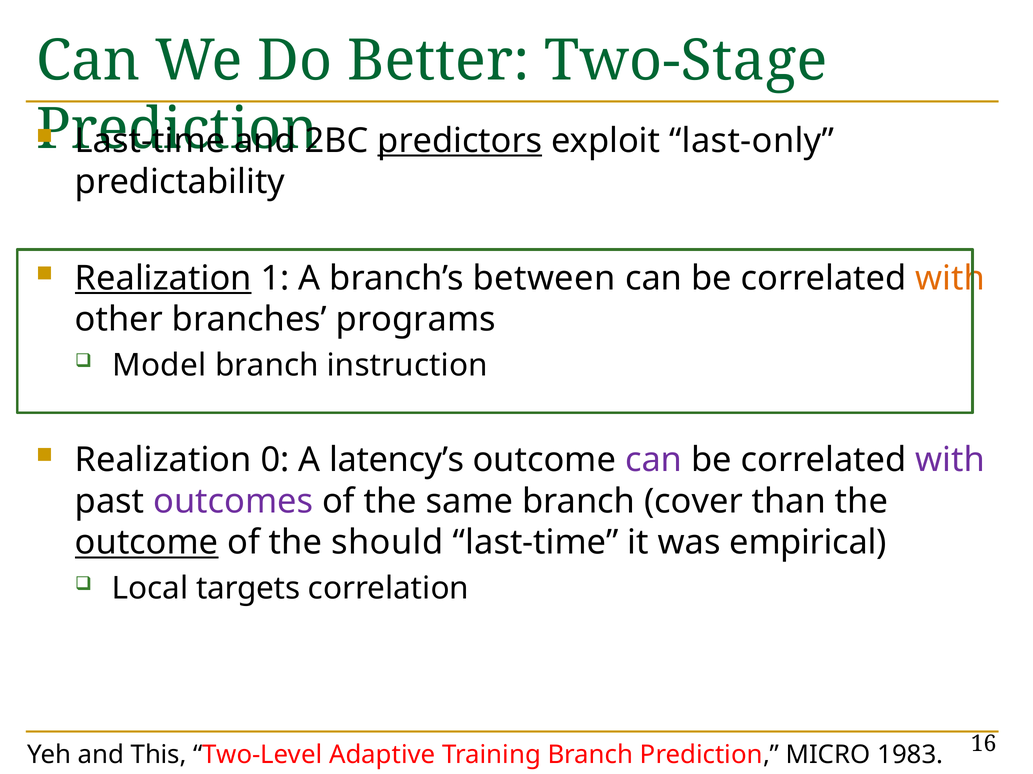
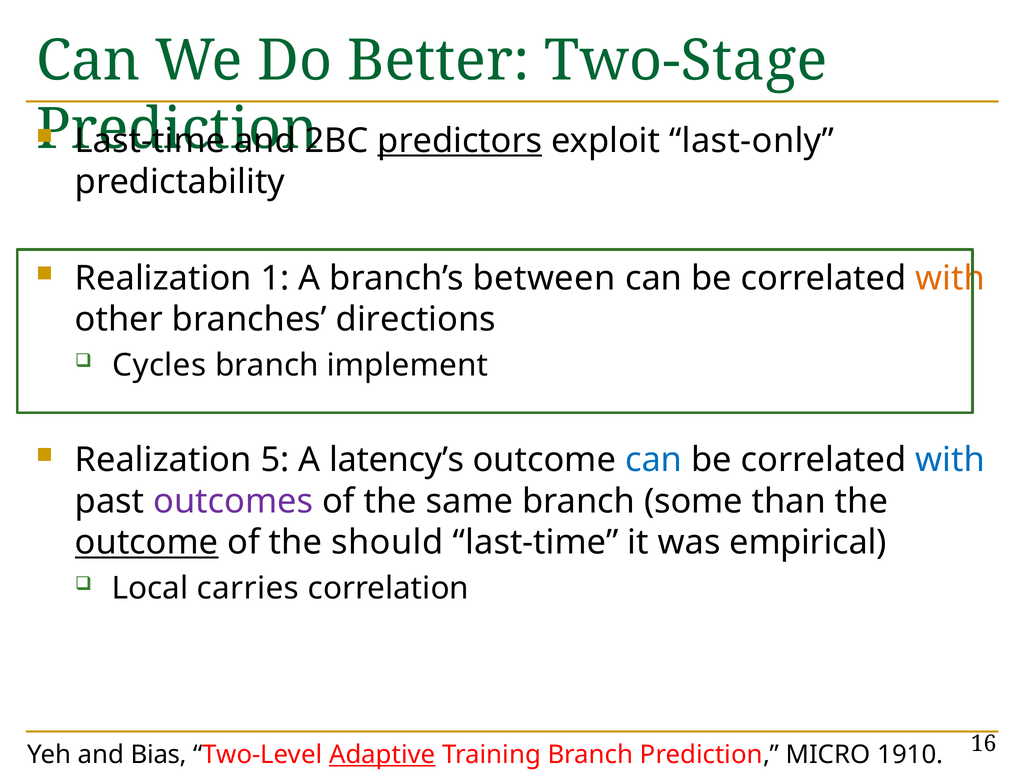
Realization at (163, 279) underline: present -> none
programs: programs -> directions
Model: Model -> Cycles
instruction: instruction -> implement
0: 0 -> 5
can at (654, 460) colour: purple -> blue
with at (950, 460) colour: purple -> blue
cover: cover -> some
targets: targets -> carries
This: This -> Bias
Adaptive underline: none -> present
1983: 1983 -> 1910
